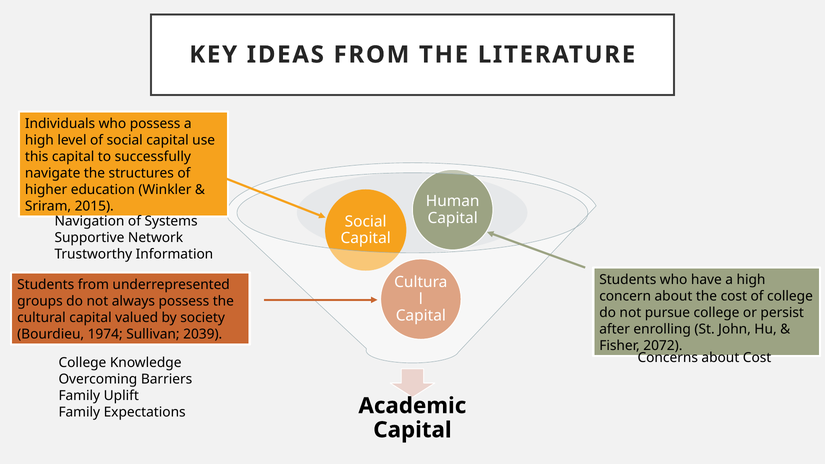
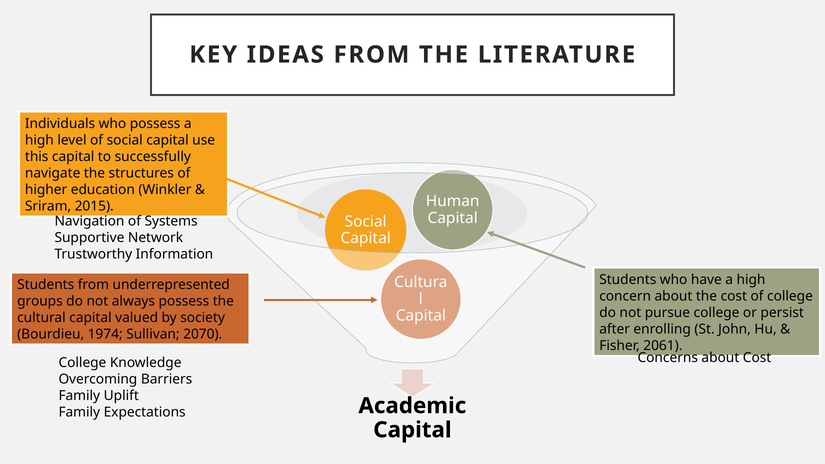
2039: 2039 -> 2070
2072: 2072 -> 2061
